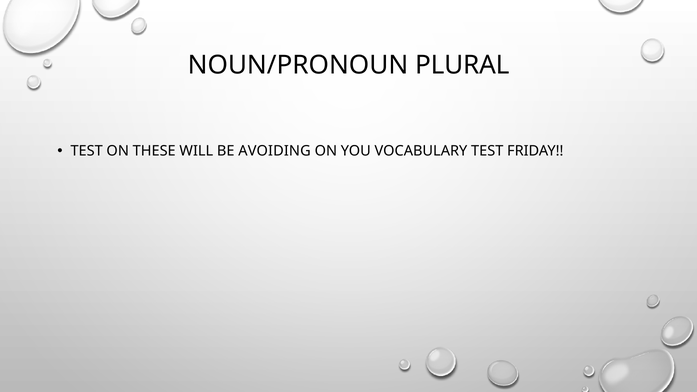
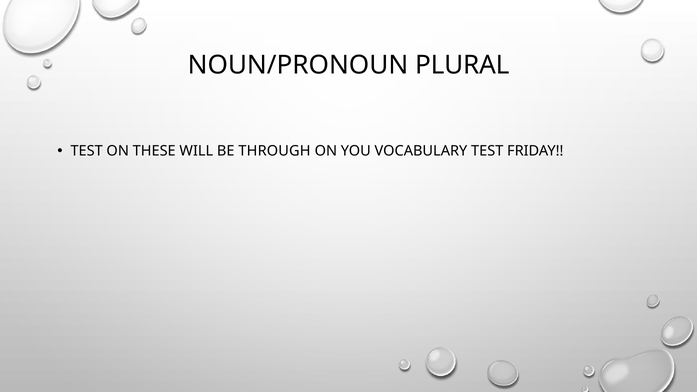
AVOIDING: AVOIDING -> THROUGH
